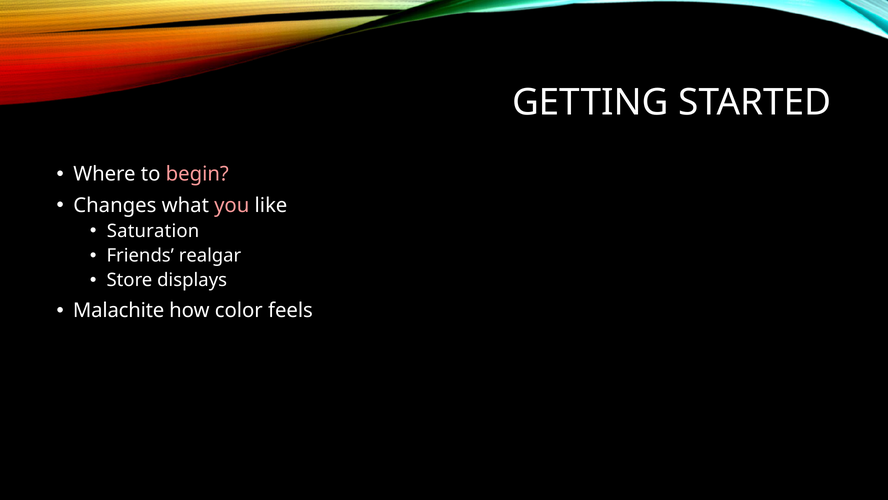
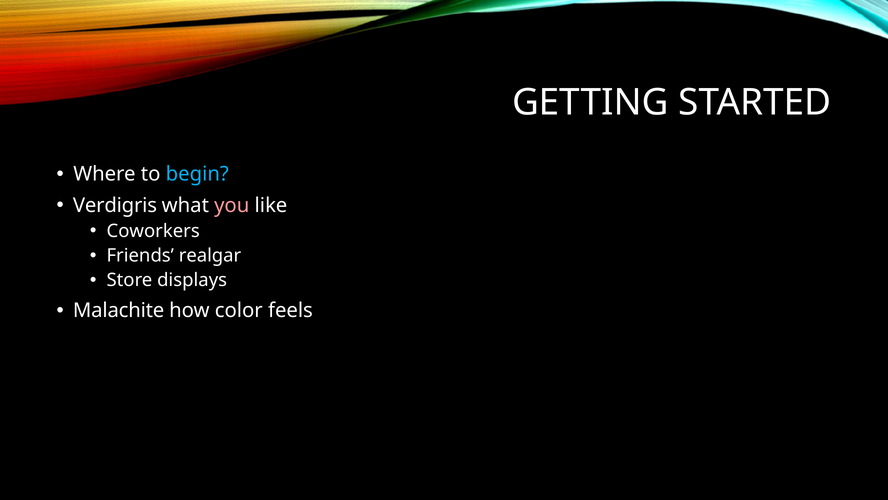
begin colour: pink -> light blue
Changes: Changes -> Verdigris
Saturation: Saturation -> Coworkers
